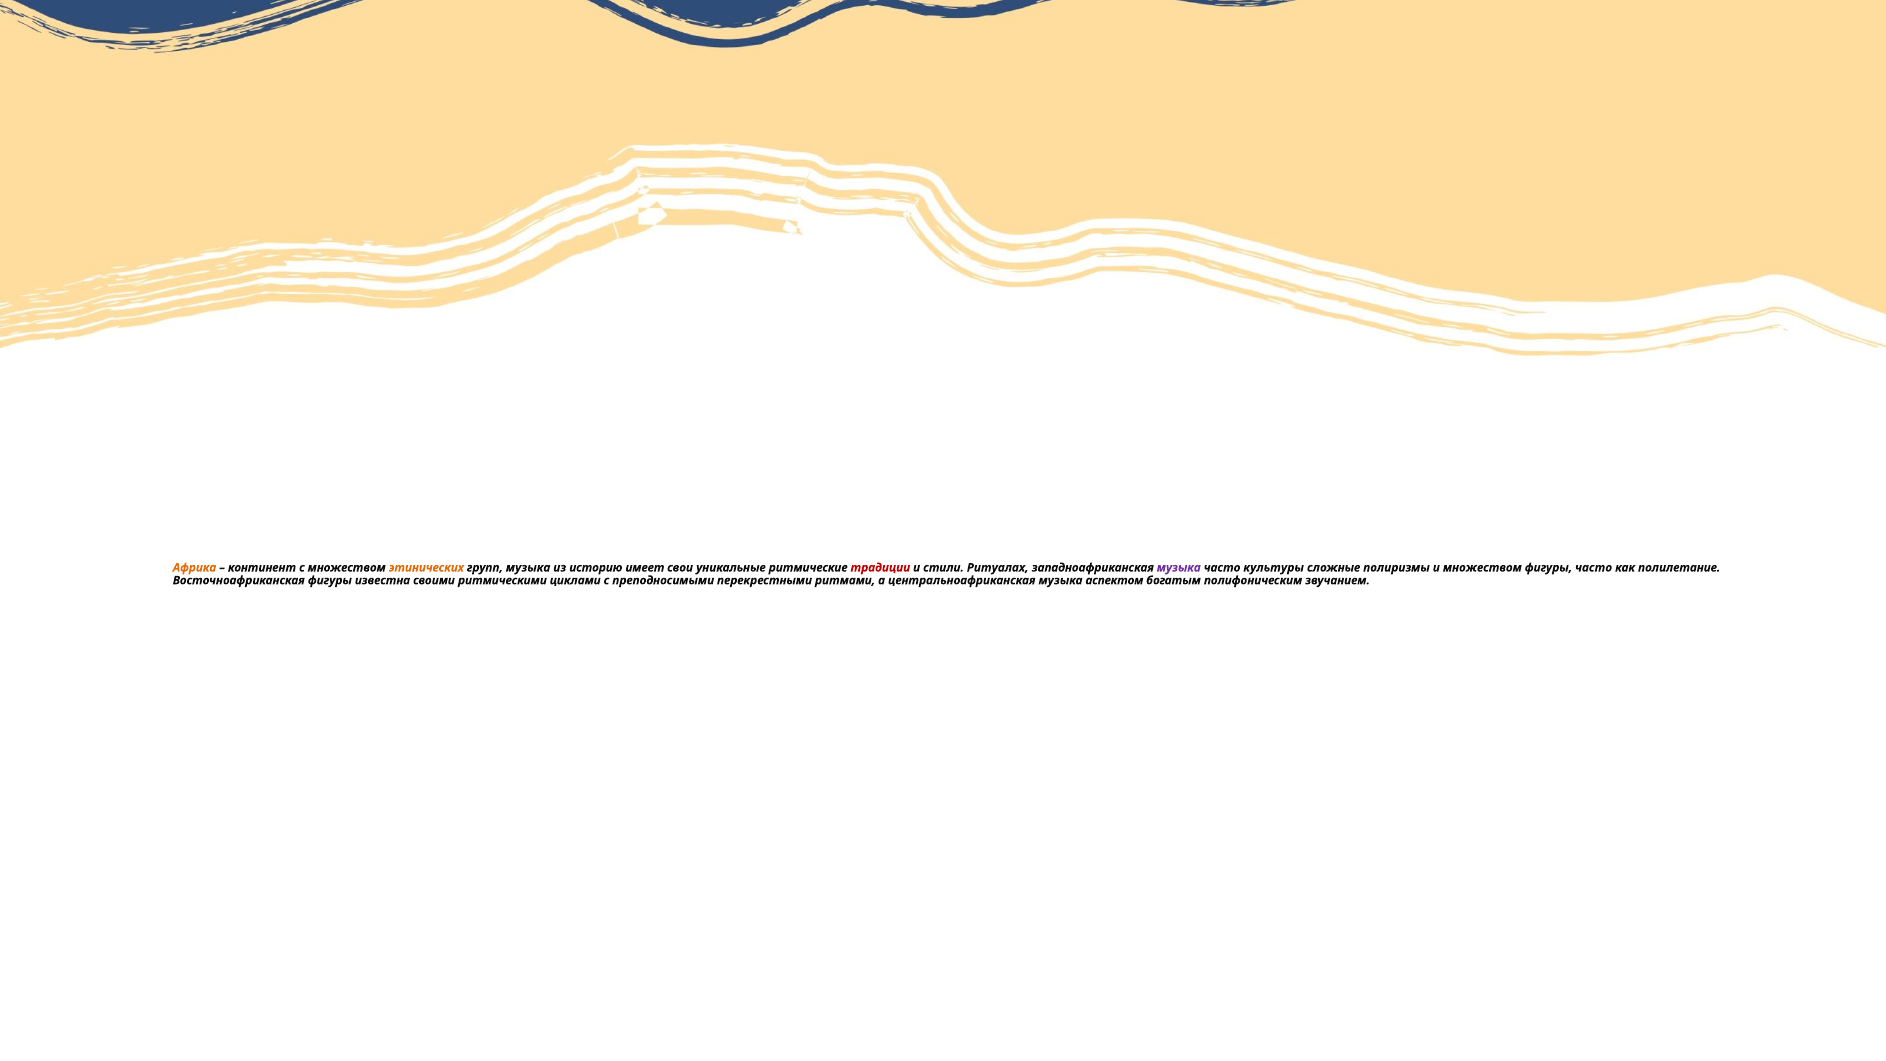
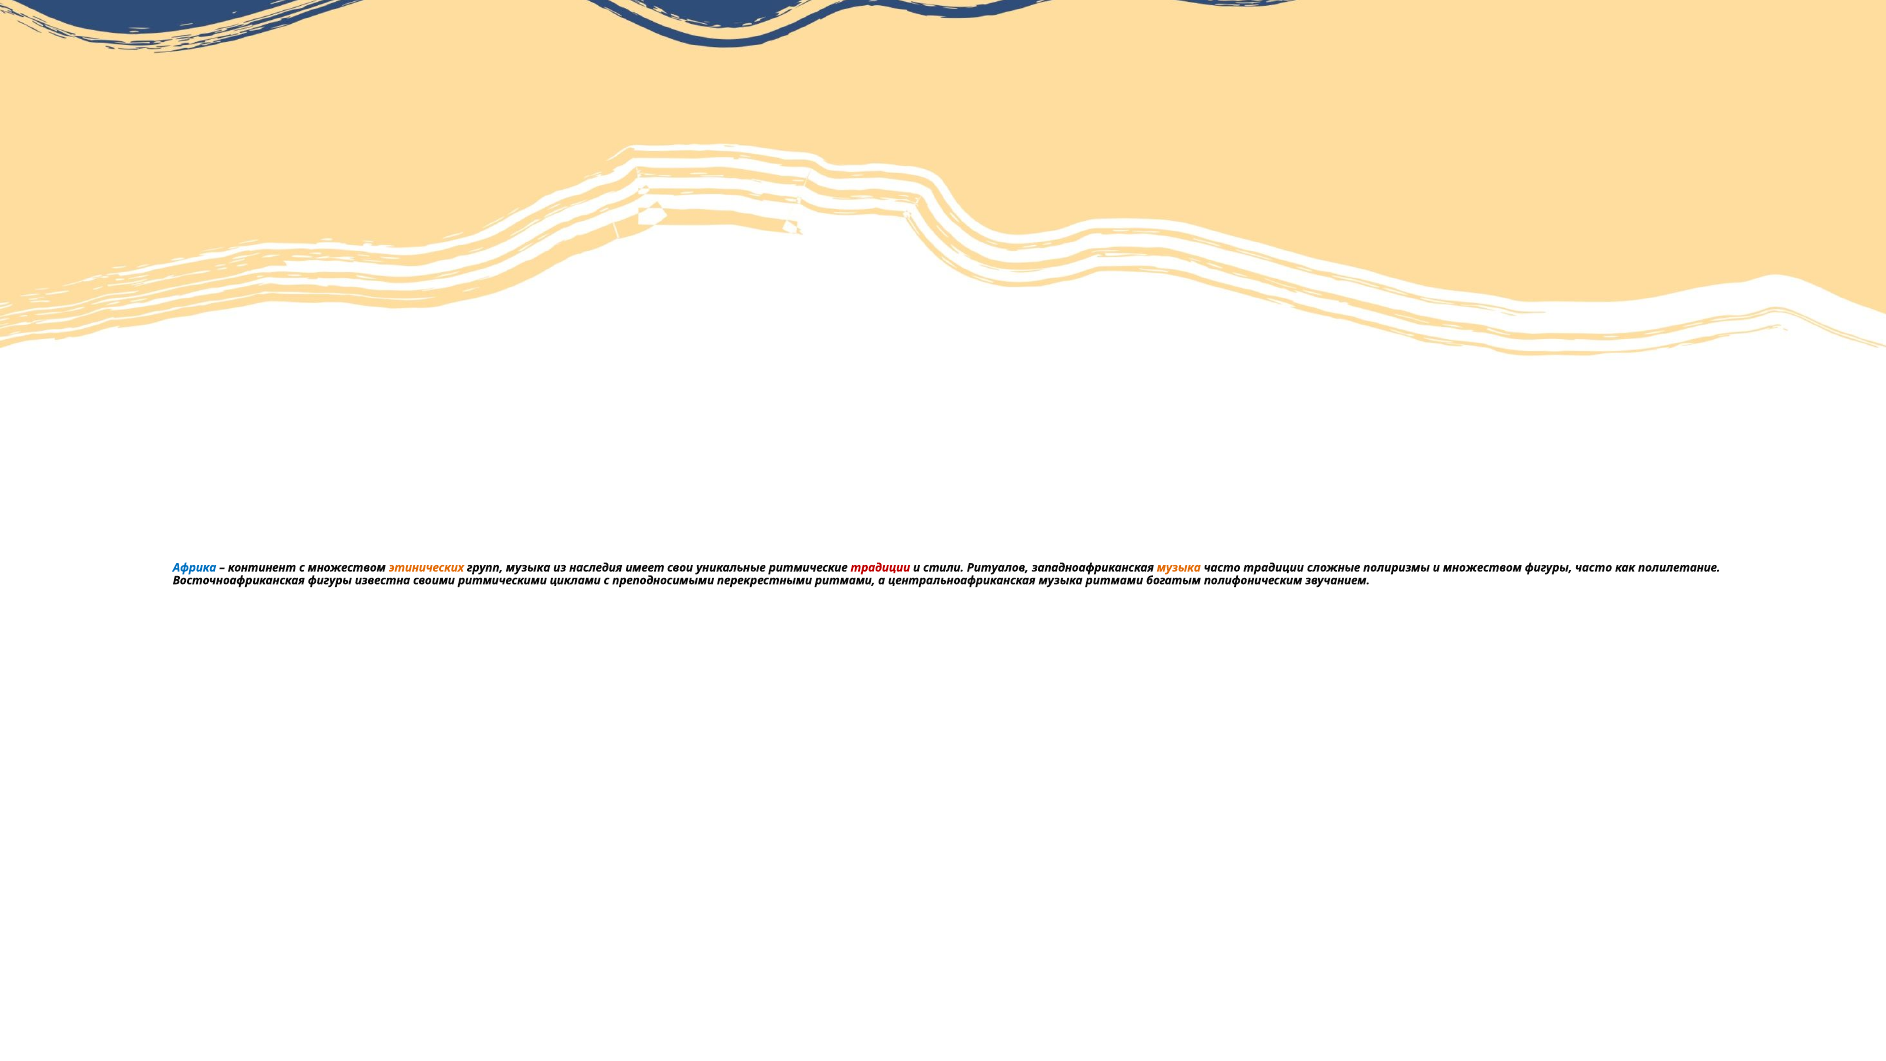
Африка colour: orange -> blue
историю: историю -> наследия
Ритуалах: Ритуалах -> Ритуалов
музыка at (1179, 568) colour: purple -> orange
часто культуры: культуры -> традиции
музыка аспектом: аспектом -> ритмами
